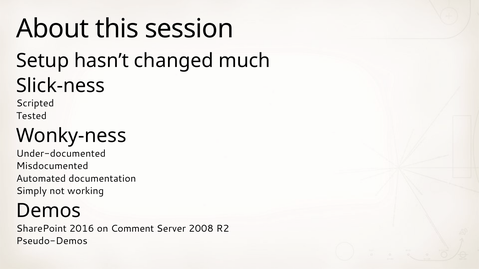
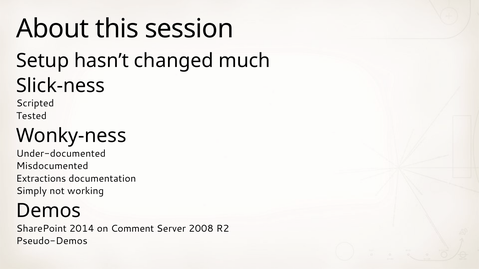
Automated: Automated -> Extractions
2016: 2016 -> 2014
